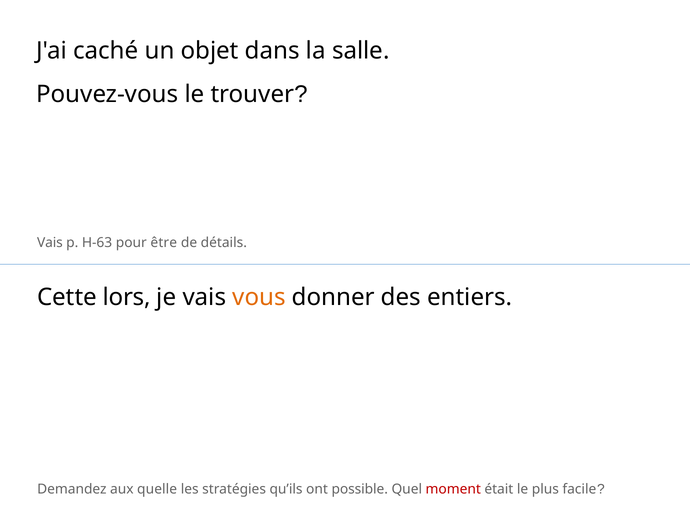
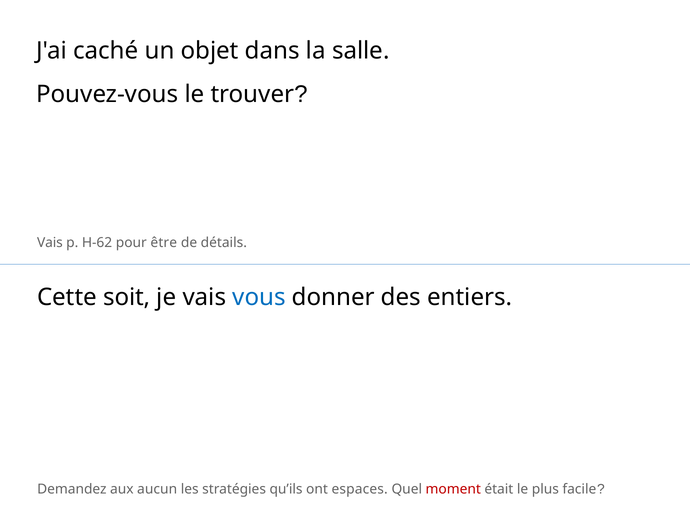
H-63: H-63 -> H-62
lors: lors -> soit
vous colour: orange -> blue
quelle: quelle -> aucun
possible: possible -> espaces
